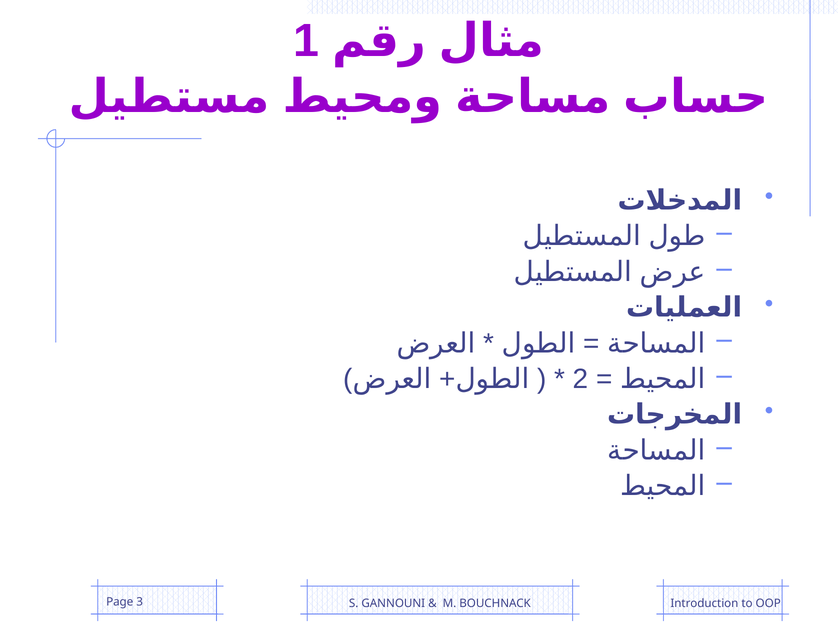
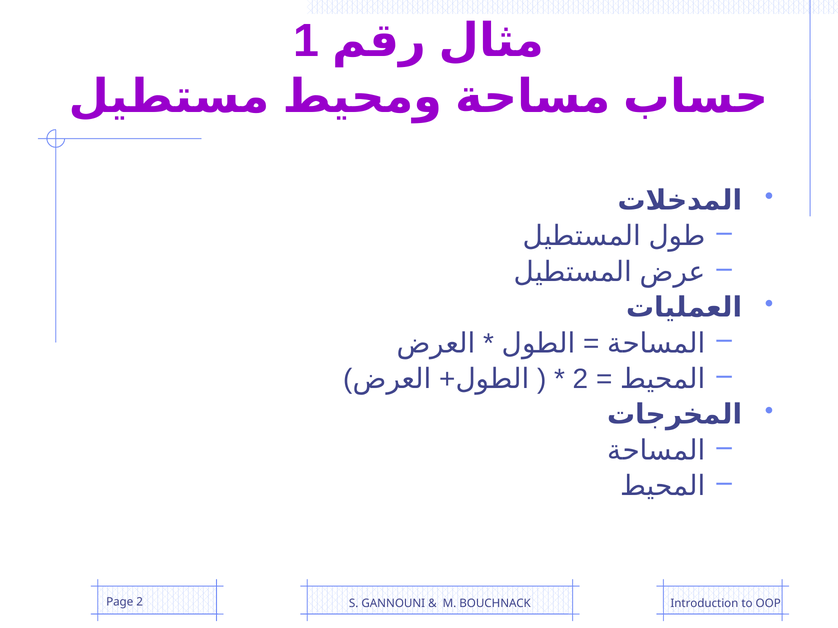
Page 3: 3 -> 2
